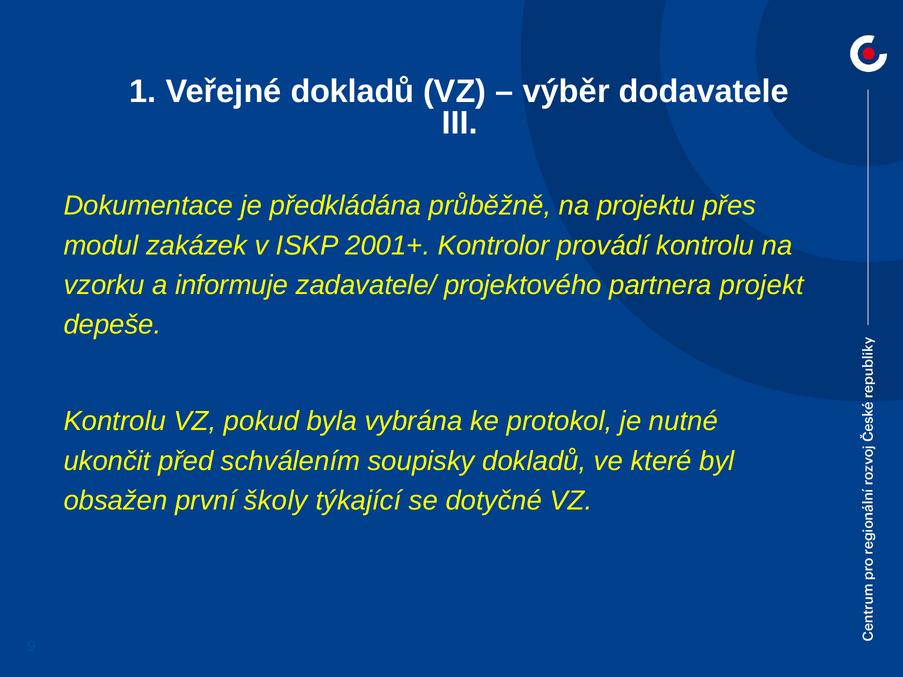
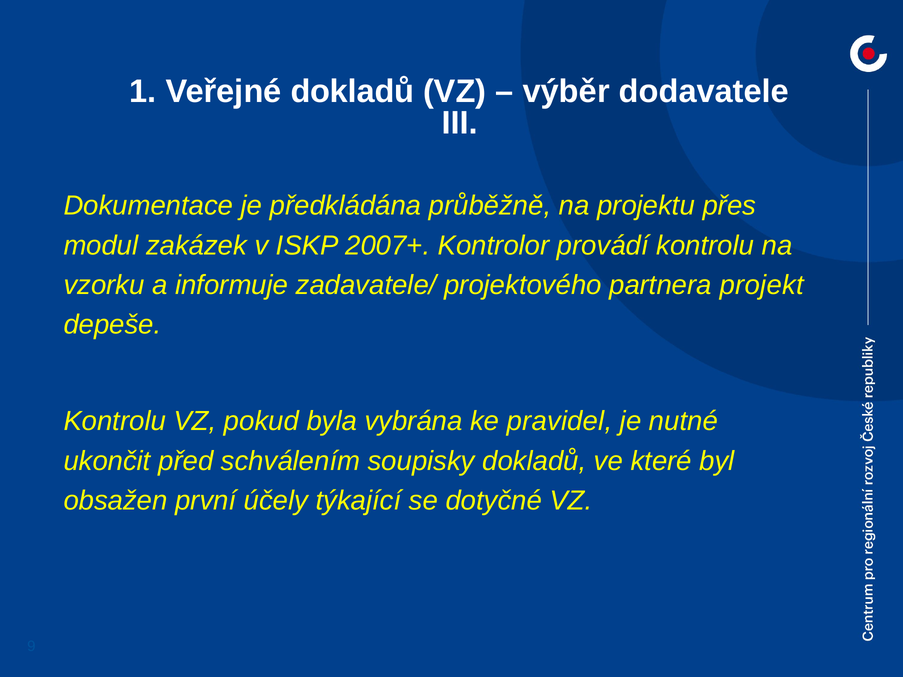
2001+: 2001+ -> 2007+
protokol: protokol -> pravidel
školy: školy -> účely
